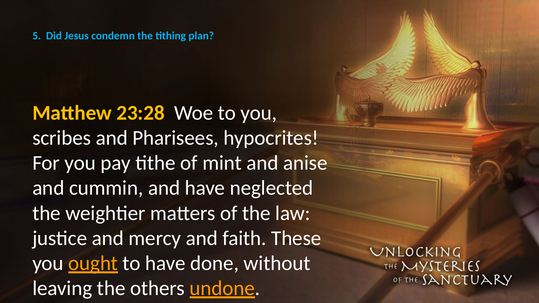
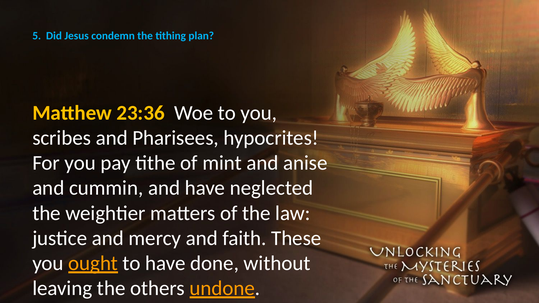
23:28: 23:28 -> 23:36
